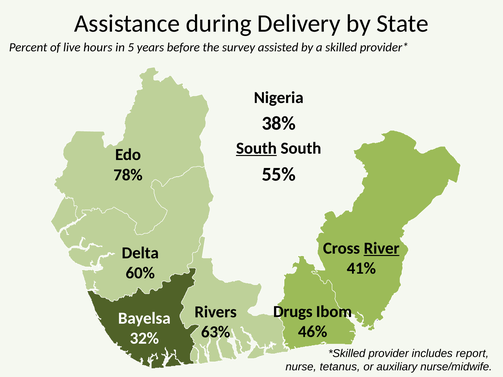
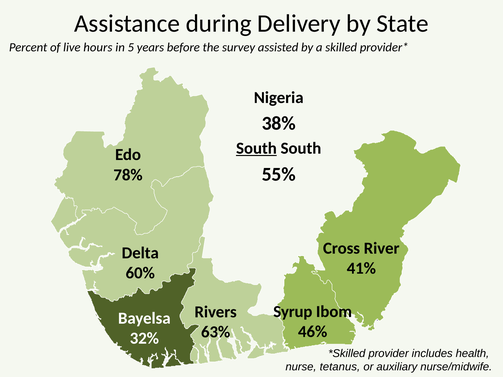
River underline: present -> none
Drugs: Drugs -> Syrup
report: report -> health
